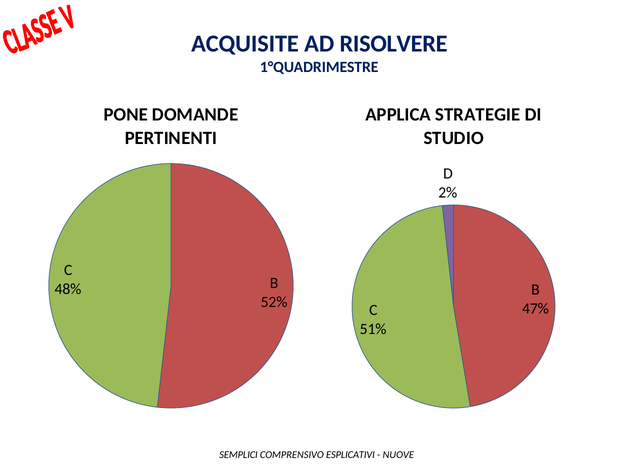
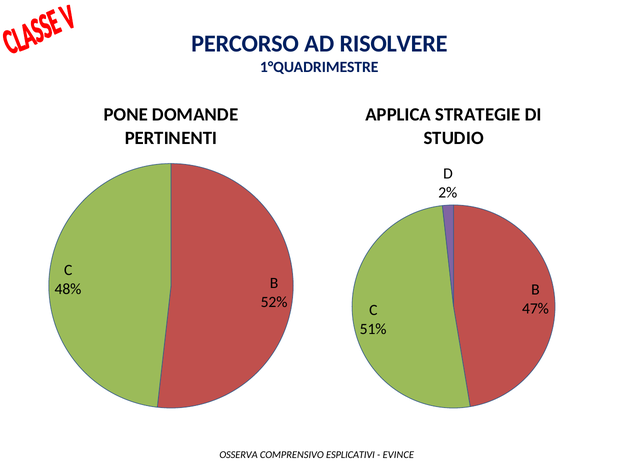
ACQUISITE: ACQUISITE -> PERCORSO
SEMPLICI: SEMPLICI -> OSSERVA
NUOVE: NUOVE -> EVINCE
